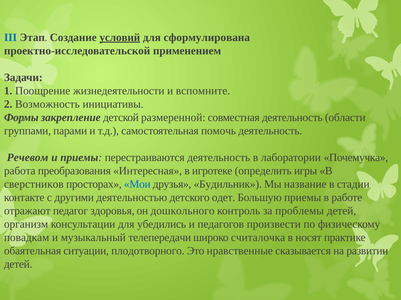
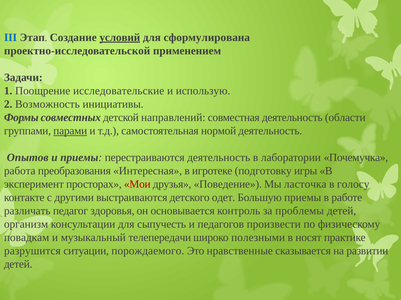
жизнедеятельности: жизнедеятельности -> исследовательские
вспомните: вспомните -> использую
закрепление: закрепление -> совместных
размеренной: размеренной -> направлений
парами underline: none -> present
помочь: помочь -> нормой
Речевом: Речевом -> Опытов
определить: определить -> подготовку
сверстников: сверстников -> эксперимент
Мои colour: blue -> red
Будильник: Будильник -> Поведение
название: название -> ласточка
стадии: стадии -> голосу
деятельностью: деятельностью -> выстраиваются
отражают: отражают -> различать
дошкольного: дошкольного -> основывается
убедились: убедились -> сыпучесть
считалочка: считалочка -> полезными
обаятельная: обаятельная -> разрушится
плодотворного: плодотворного -> порождаемого
